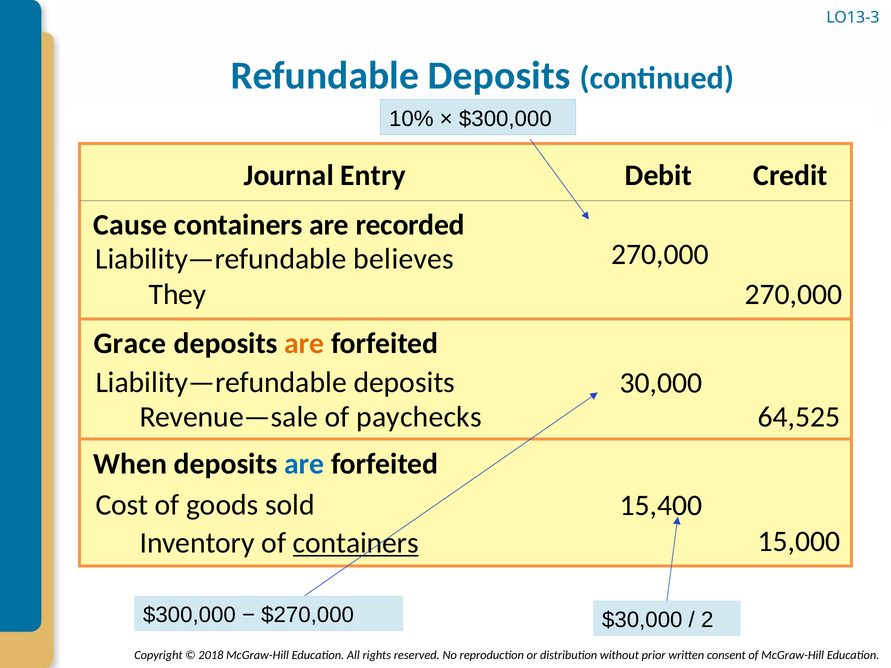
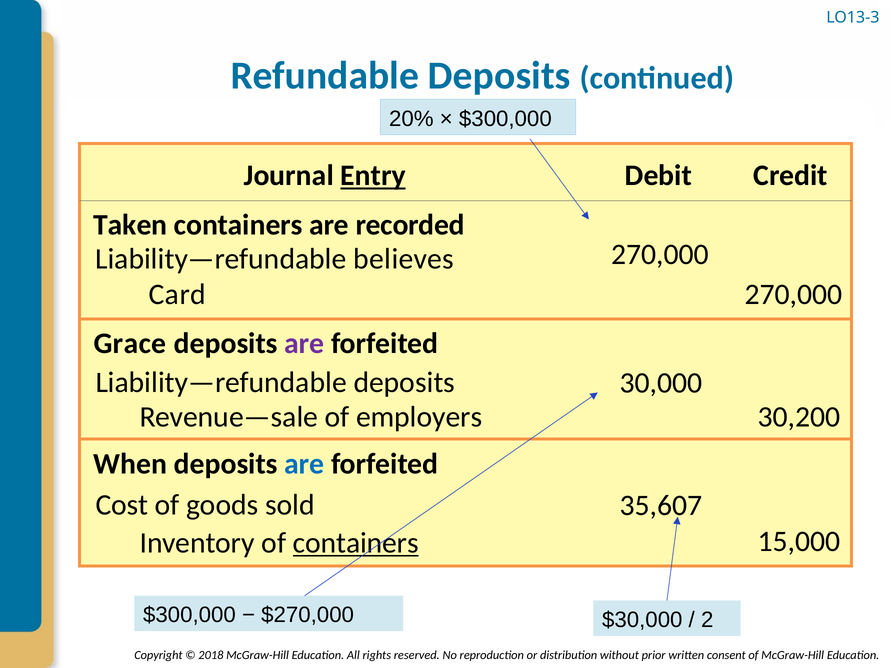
10%: 10% -> 20%
Entry underline: none -> present
Cause: Cause -> Taken
They: They -> Card
are at (304, 344) colour: orange -> purple
paychecks: paychecks -> employers
64,525: 64,525 -> 30,200
15,400: 15,400 -> 35,607
